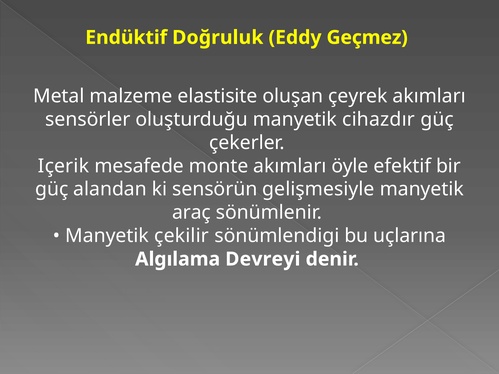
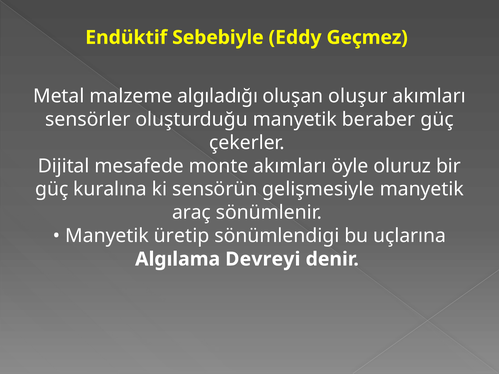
Doğruluk: Doğruluk -> Sebebiyle
elastisite: elastisite -> algıladığı
çeyrek: çeyrek -> oluşur
cihazdır: cihazdır -> beraber
Içerik: Içerik -> Dijital
efektif: efektif -> oluruz
alandan: alandan -> kuralına
çekilir: çekilir -> üretip
